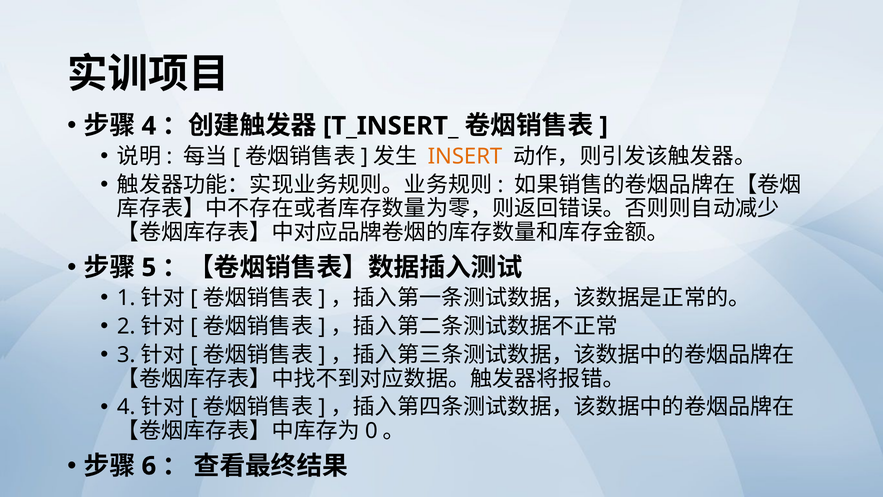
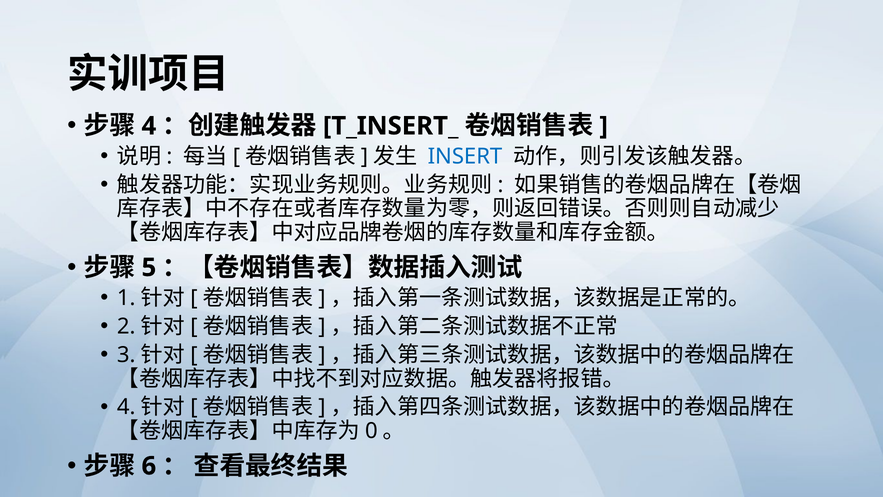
INSERT colour: orange -> blue
